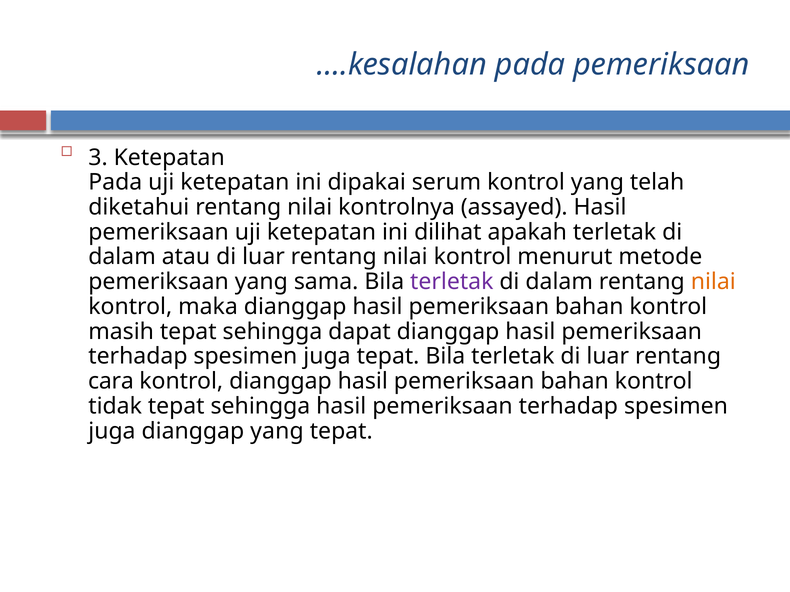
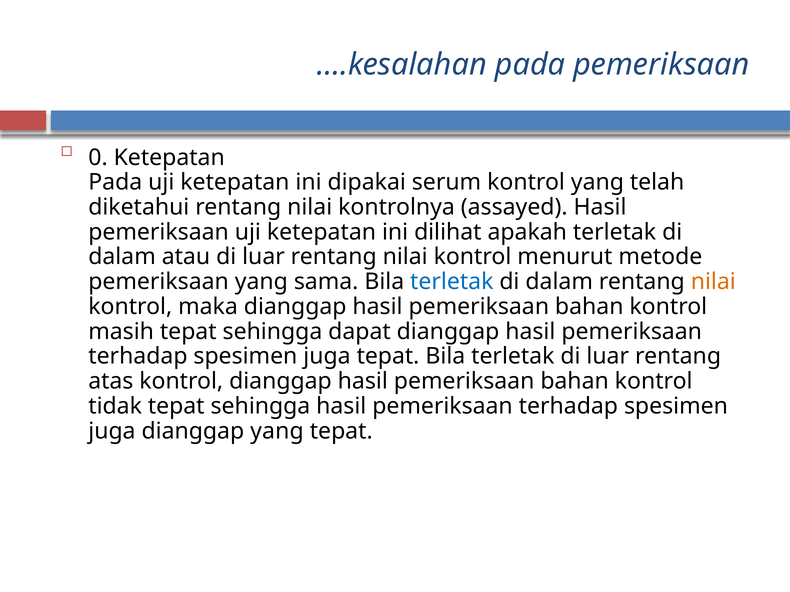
3: 3 -> 0
terletak at (452, 282) colour: purple -> blue
cara: cara -> atas
